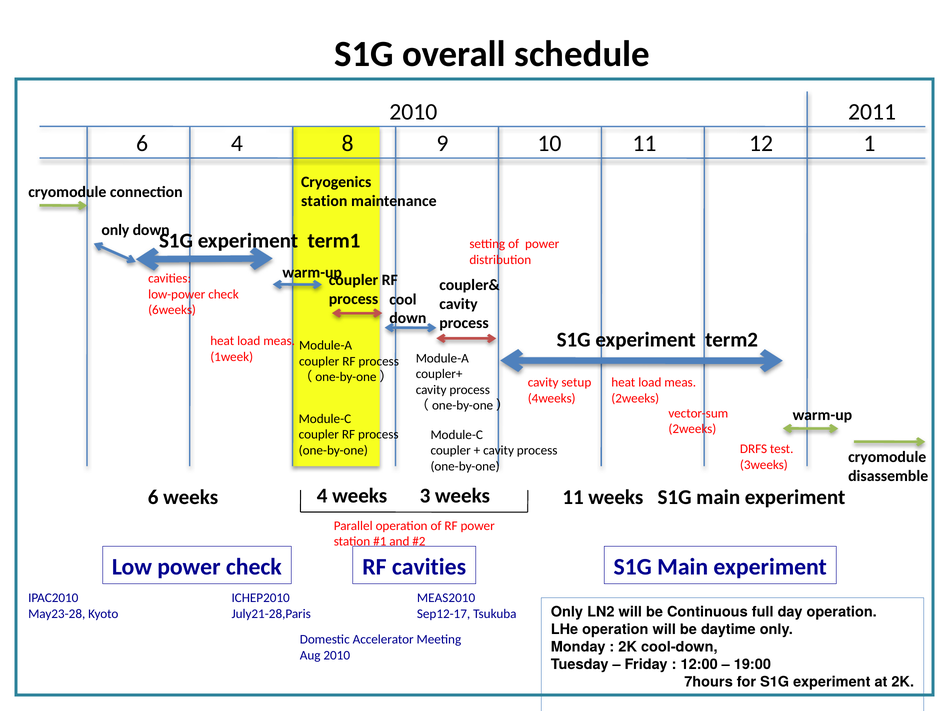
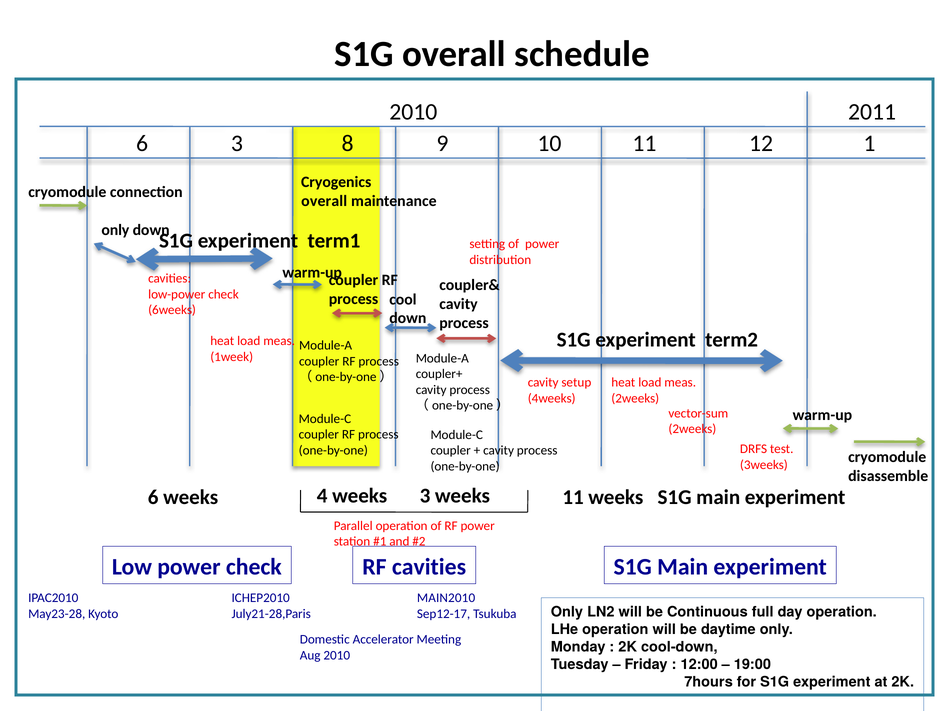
6 4: 4 -> 3
station at (324, 201): station -> overall
MEAS2010: MEAS2010 -> MAIN2010
